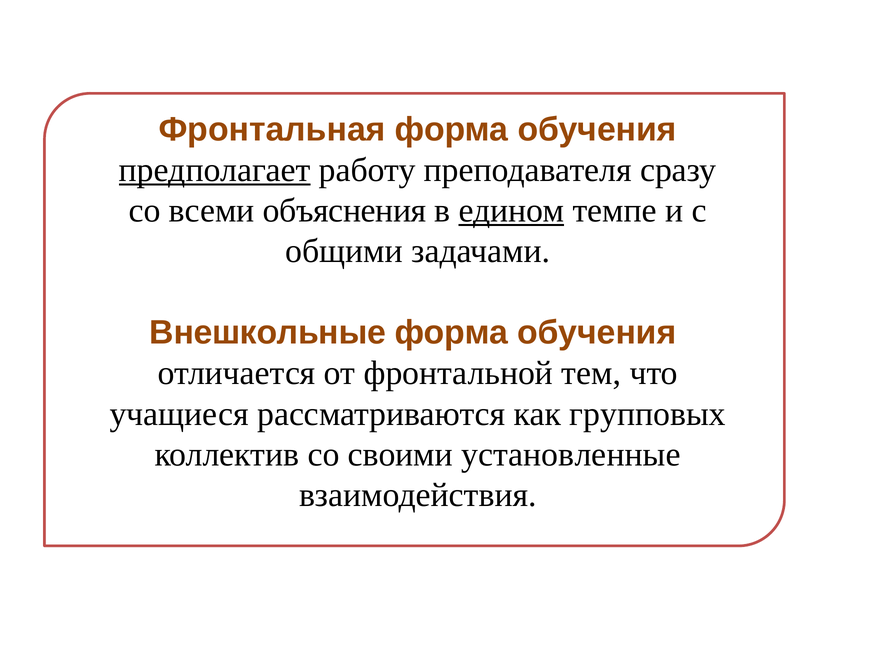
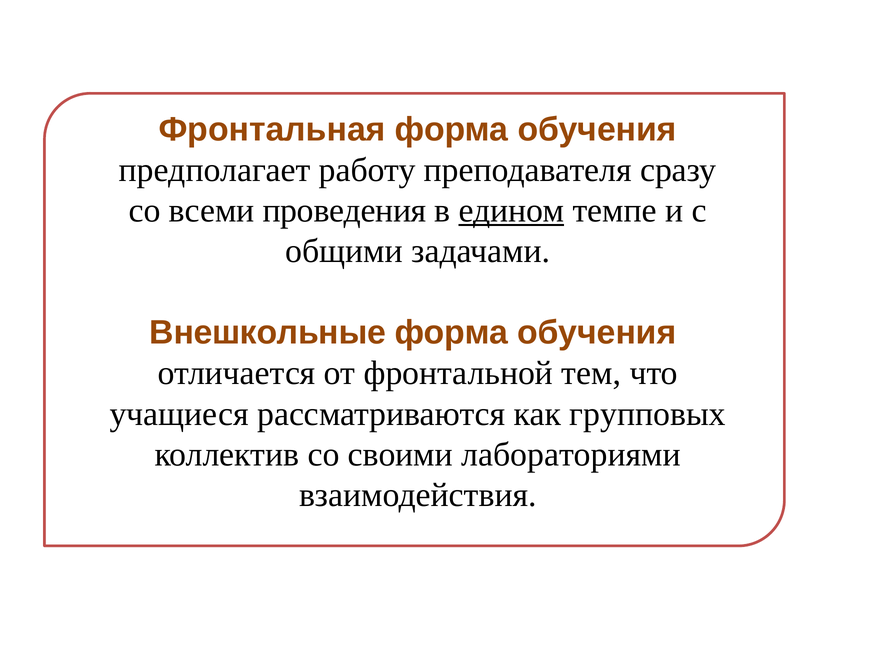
предполагает underline: present -> none
объяснения: объяснения -> проведения
установленные: установленные -> лабораториями
